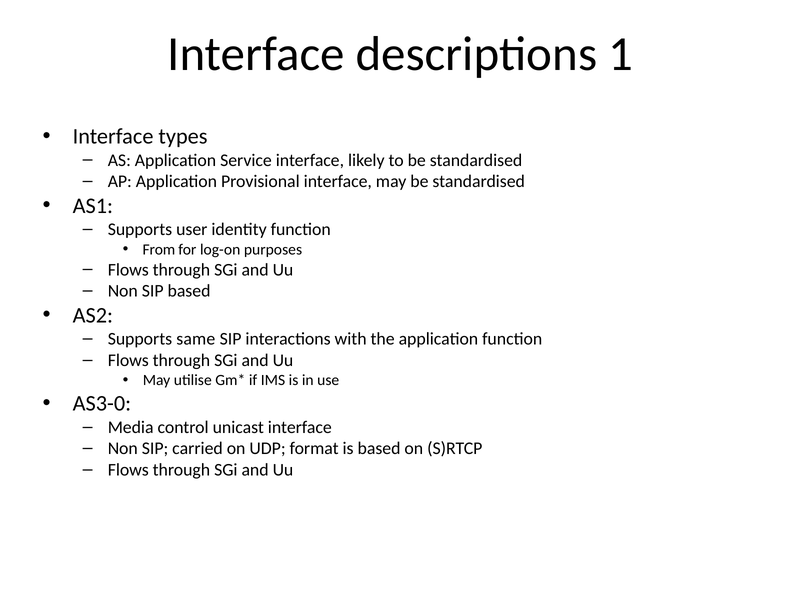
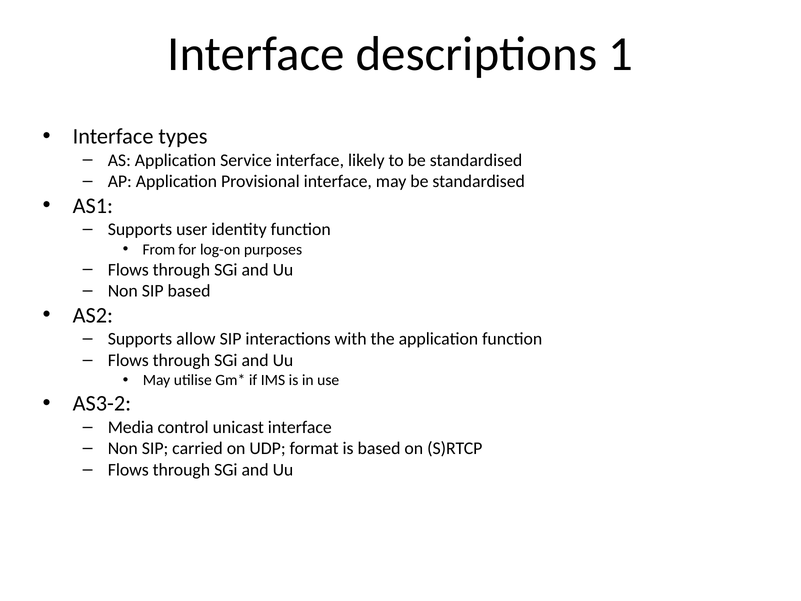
same: same -> allow
AS3-0: AS3-0 -> AS3-2
